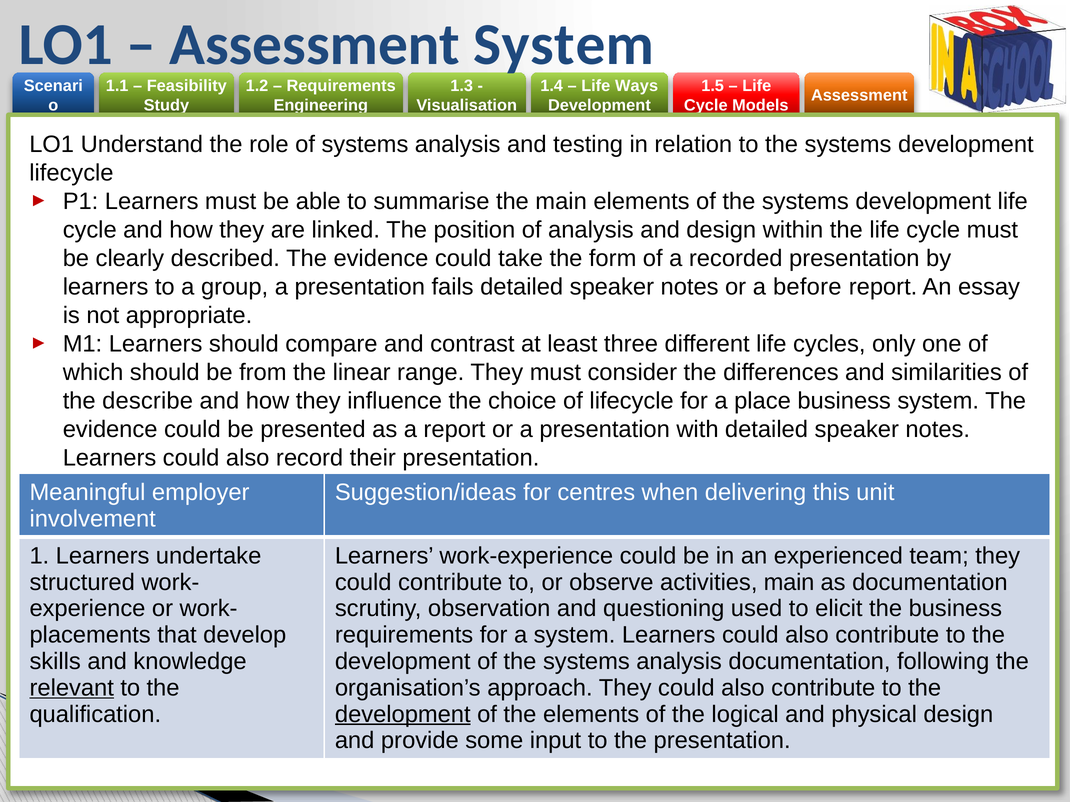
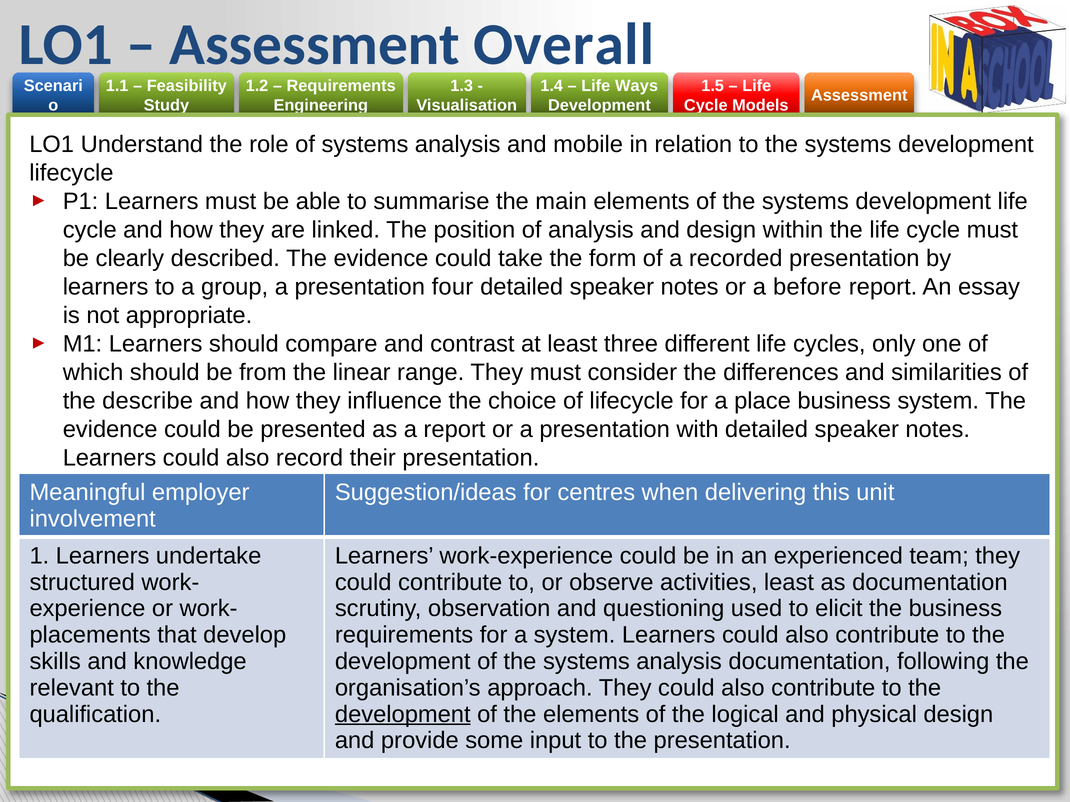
Assessment System: System -> Overall
testing: testing -> mobile
fails: fails -> four
activities main: main -> least
relevant underline: present -> none
